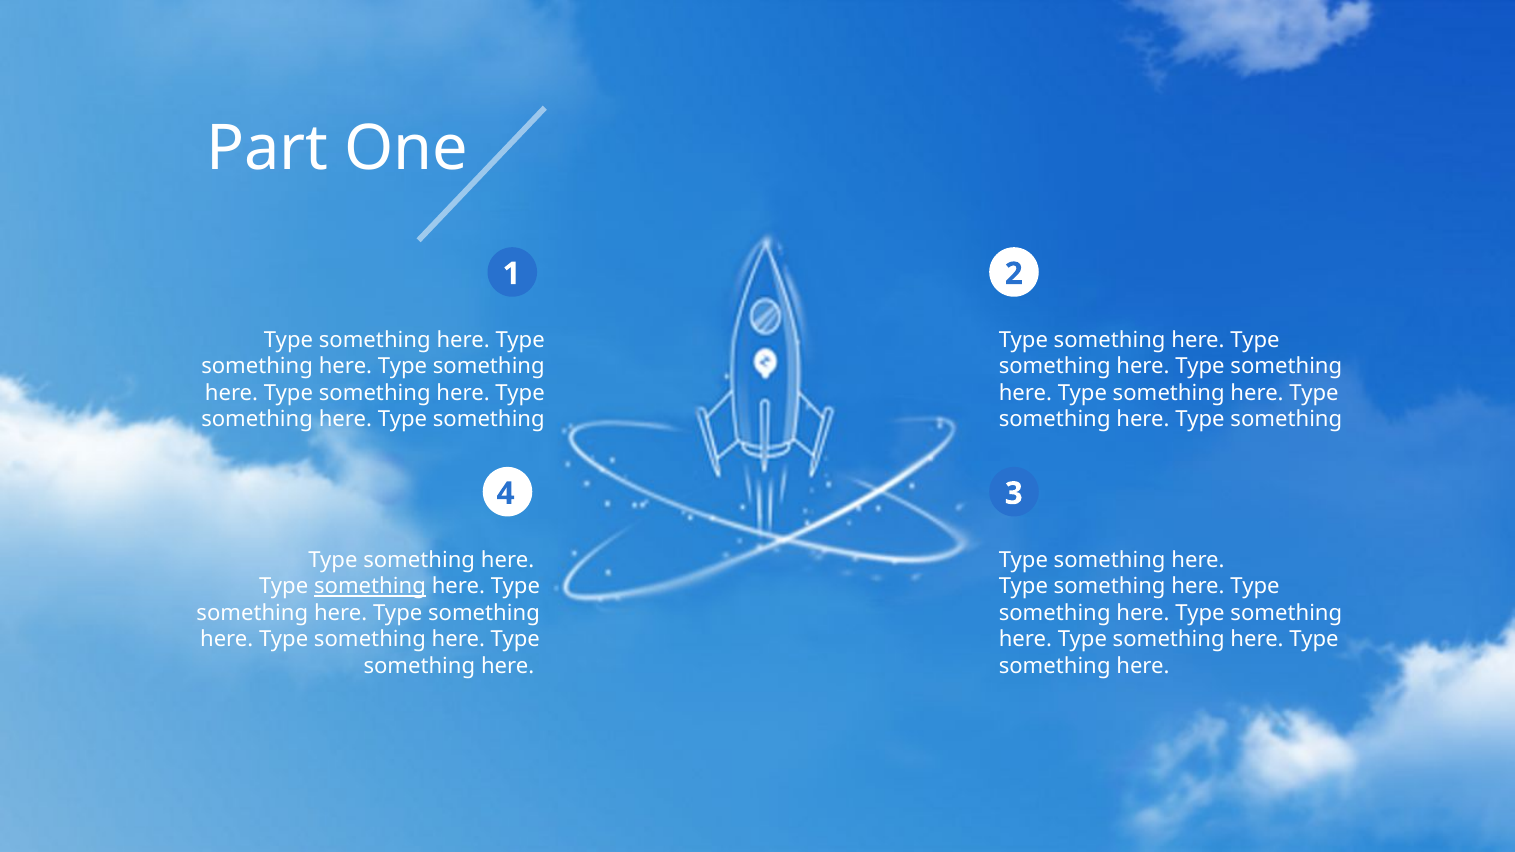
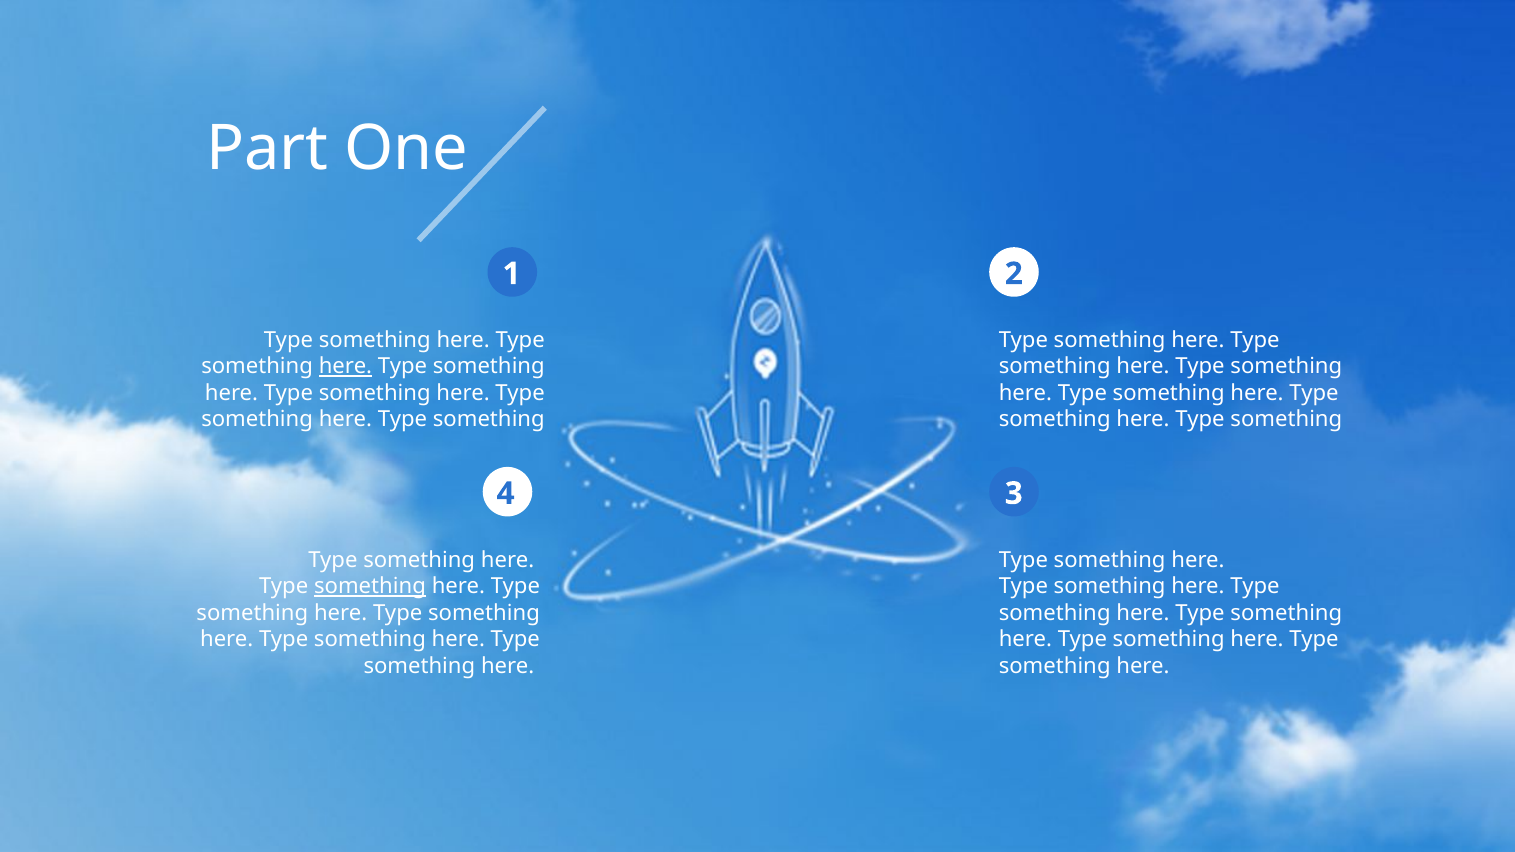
here at (345, 367) underline: none -> present
